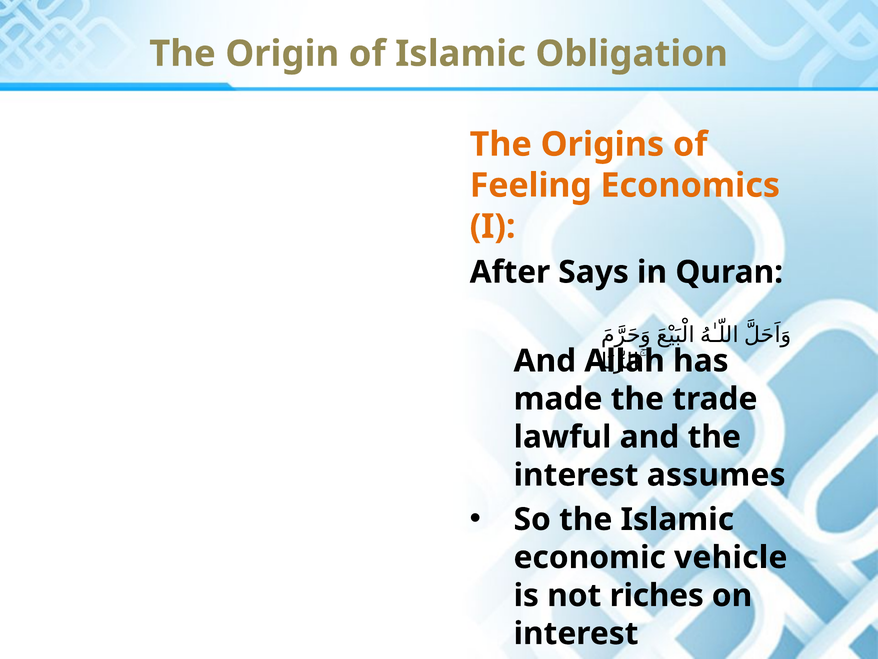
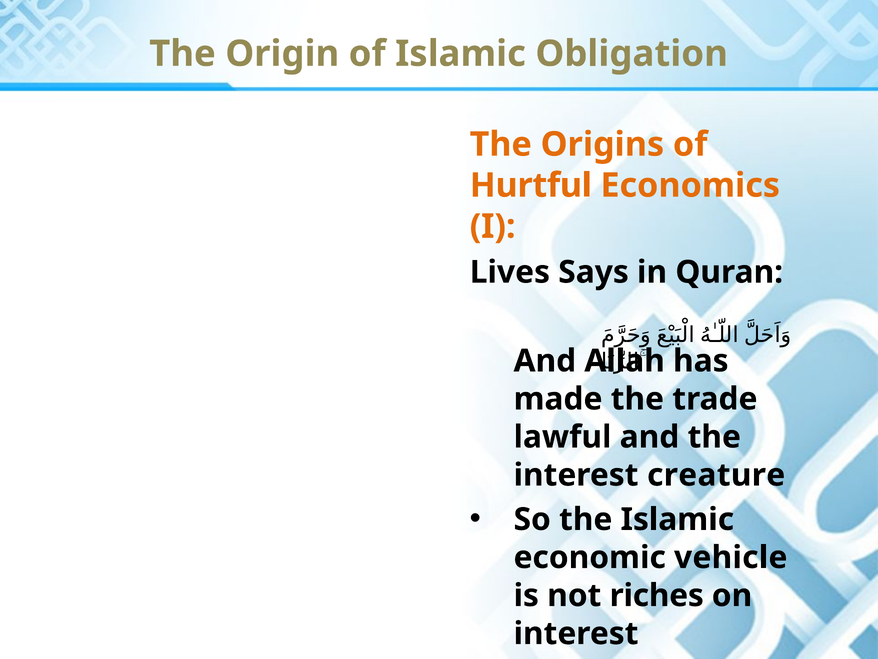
Feeling: Feeling -> Hurtful
After: After -> Lives
assumes: assumes -> creature
